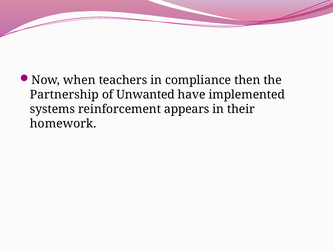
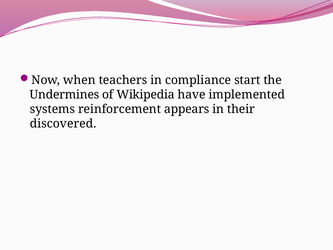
then: then -> start
Partnership: Partnership -> Undermines
Unwanted: Unwanted -> Wikipedia
homework: homework -> discovered
